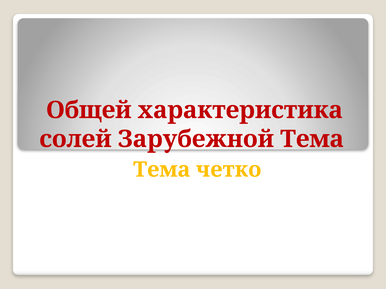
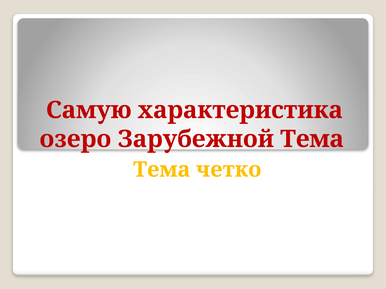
Общей: Общей -> Самую
солей: солей -> озеро
